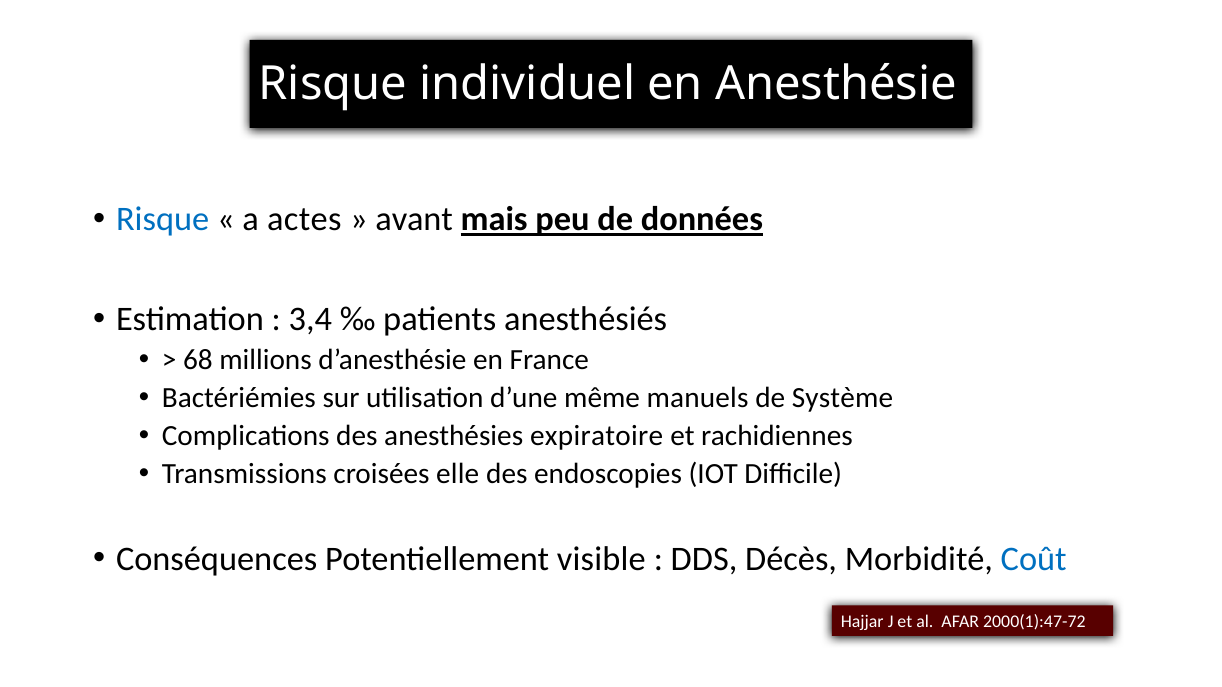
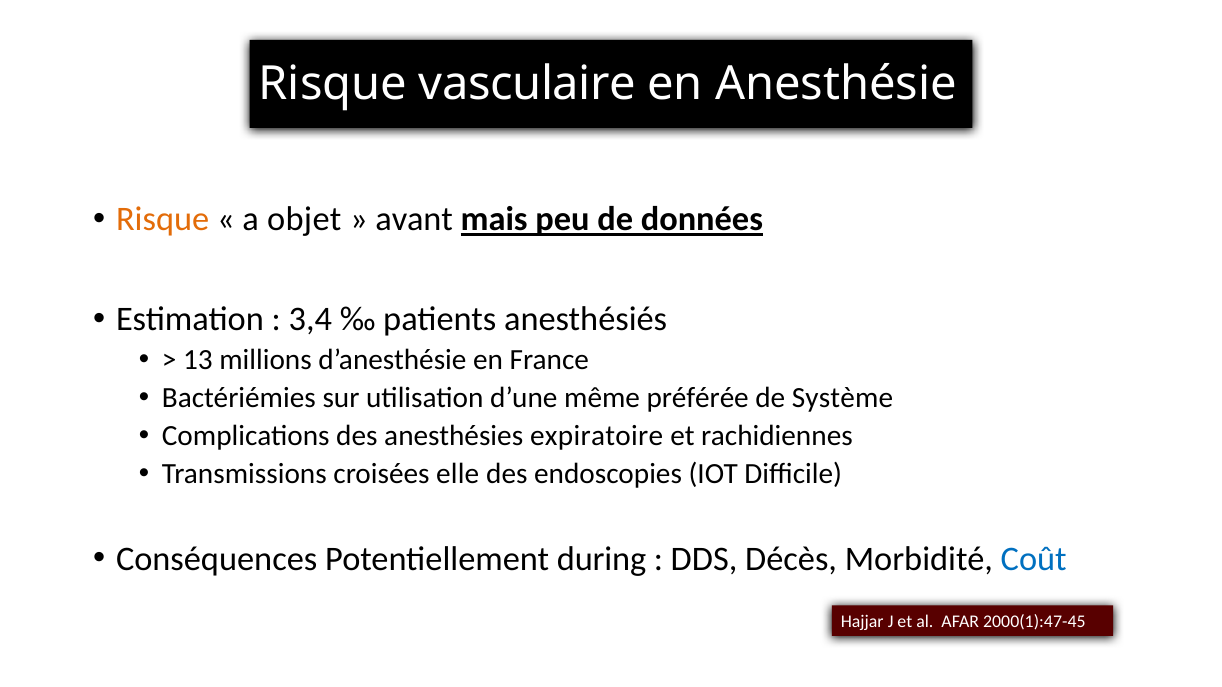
individuel: individuel -> vasculaire
Risque at (163, 220) colour: blue -> orange
actes: actes -> objet
68: 68 -> 13
manuels: manuels -> préférée
visible: visible -> during
2000(1):47-72: 2000(1):47-72 -> 2000(1):47-45
